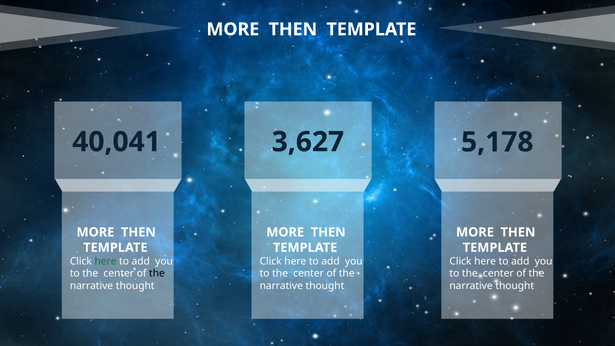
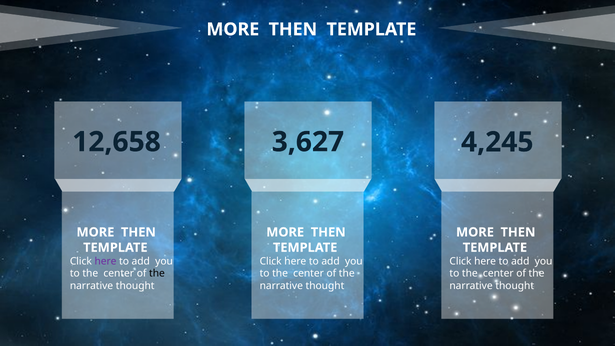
40,041: 40,041 -> 12,658
5,178: 5,178 -> 4,245
here at (106, 261) colour: green -> purple
